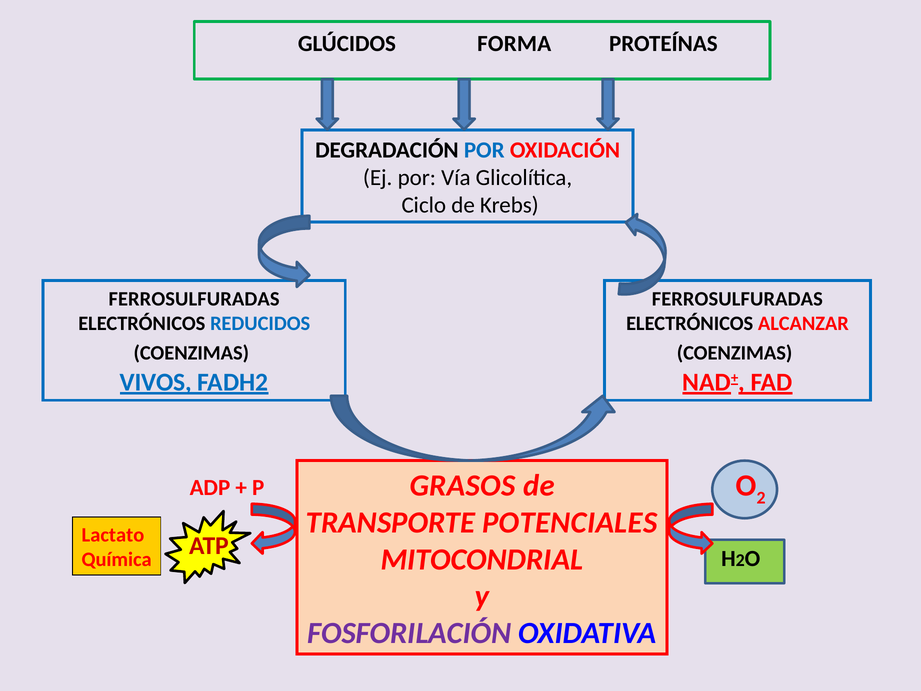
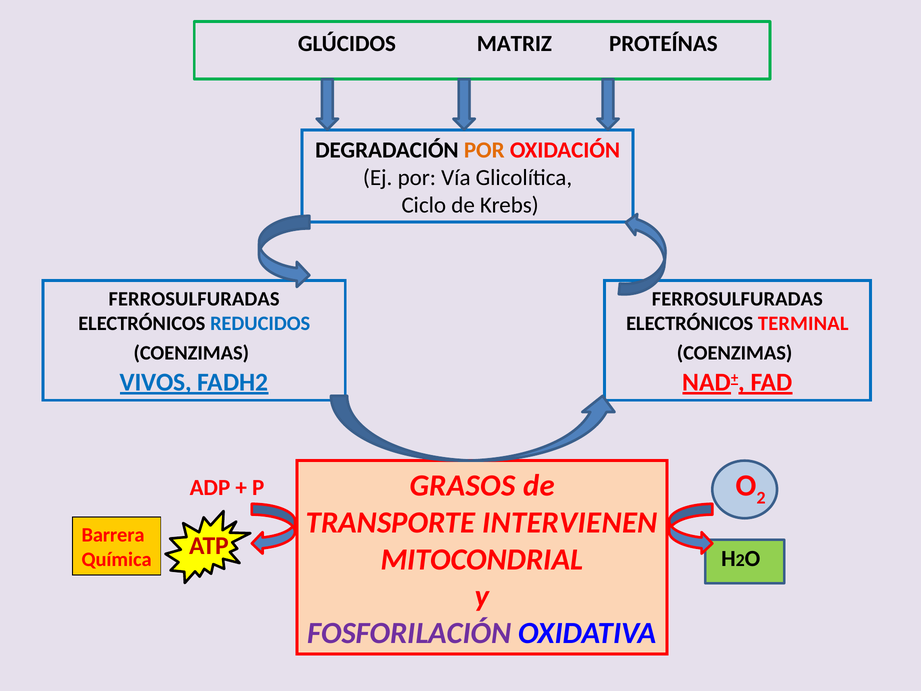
FORMA: FORMA -> MATRIZ
POR at (484, 150) colour: blue -> orange
ALCANZAR: ALCANZAR -> TERMINAL
POTENCIALES: POTENCIALES -> INTERVIENEN
Lactato: Lactato -> Barrera
